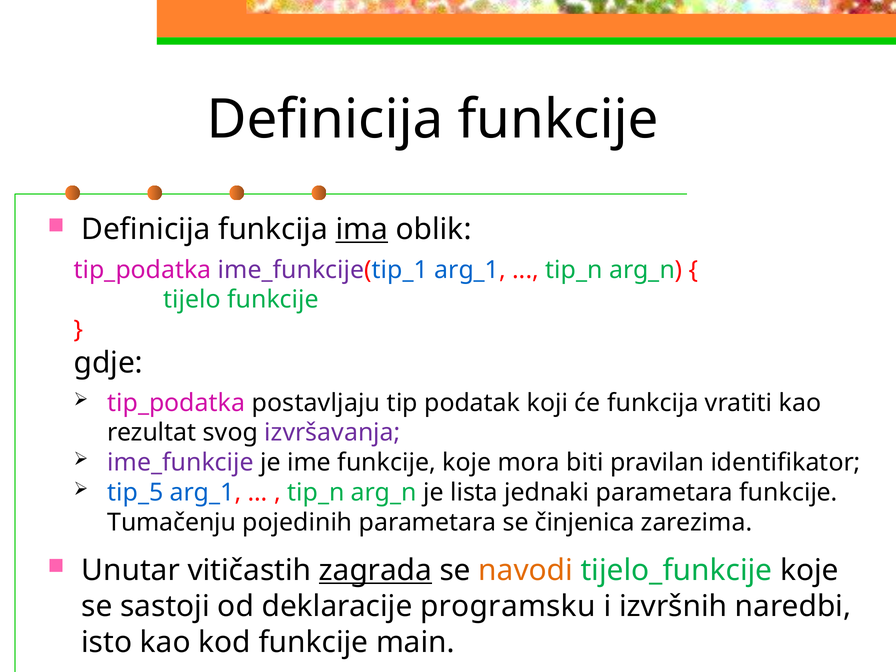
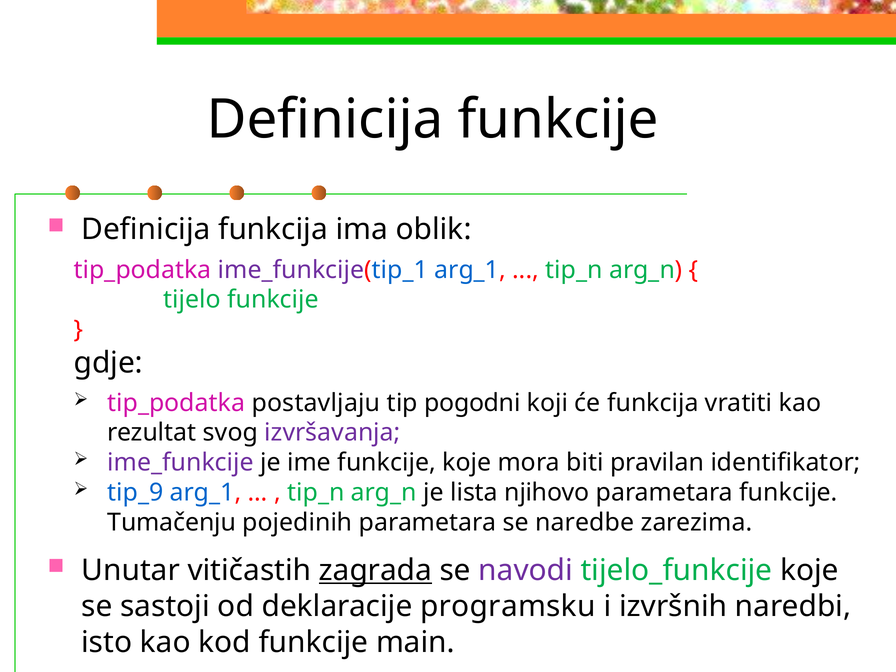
ima underline: present -> none
podatak: podatak -> pogodni
tip_5: tip_5 -> tip_9
jednaki: jednaki -> njihovo
činjenica: činjenica -> naredbe
navodi colour: orange -> purple
